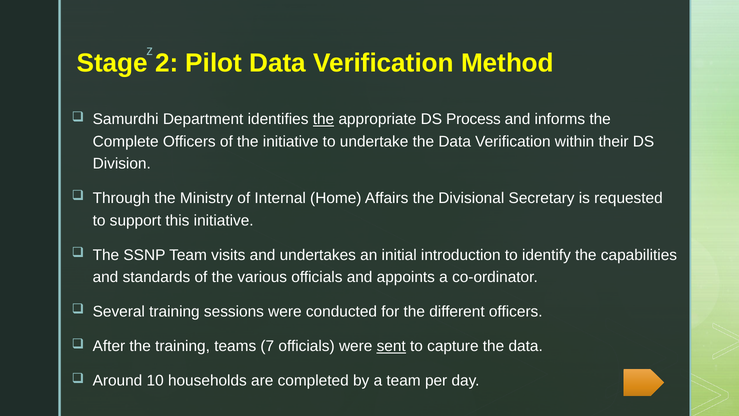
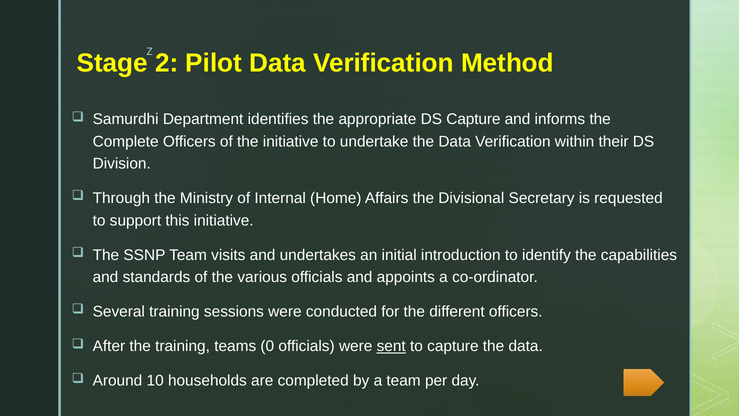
the at (323, 119) underline: present -> none
DS Process: Process -> Capture
7: 7 -> 0
